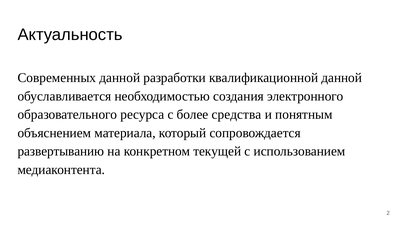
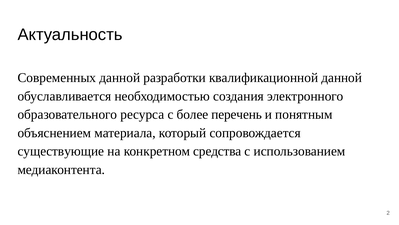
средства: средства -> перечень
развертыванию: развертыванию -> существующие
текущей: текущей -> средства
